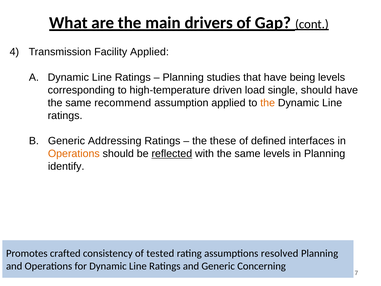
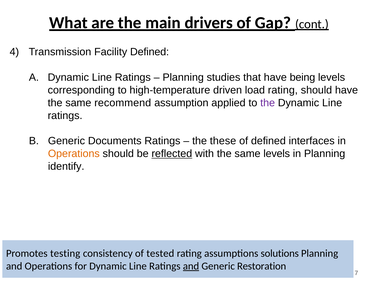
Facility Applied: Applied -> Defined
load single: single -> rating
the at (268, 103) colour: orange -> purple
Addressing: Addressing -> Documents
crafted: crafted -> testing
resolved: resolved -> solutions
and at (191, 266) underline: none -> present
Concerning: Concerning -> Restoration
